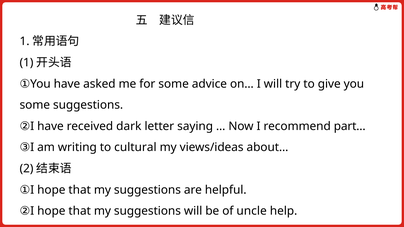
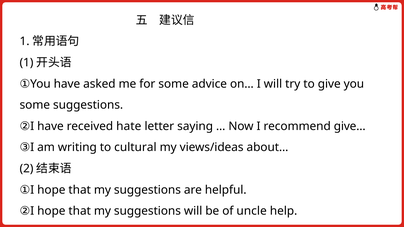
dark: dark -> hate
part…: part… -> give…
